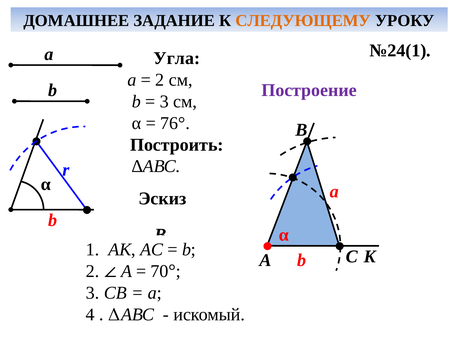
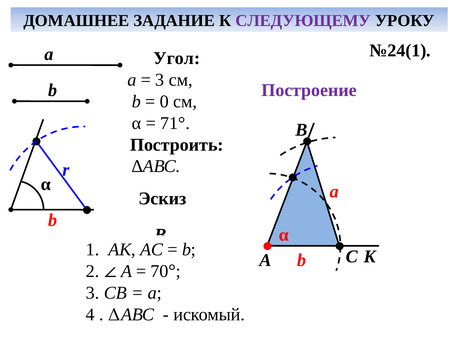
СЛЕДУЮЩЕМУ colour: orange -> purple
Угла: Угла -> Угол
2 at (160, 80): 2 -> 3
3 at (164, 101): 3 -> 0
76°: 76° -> 71°
